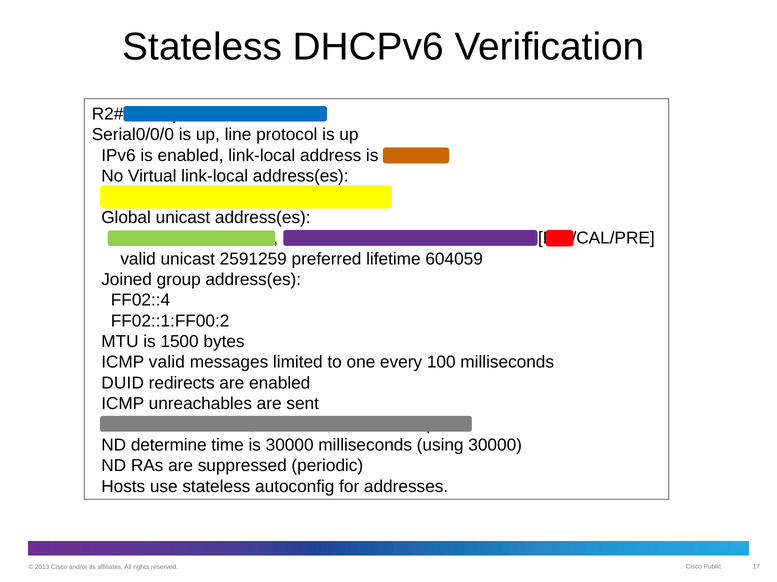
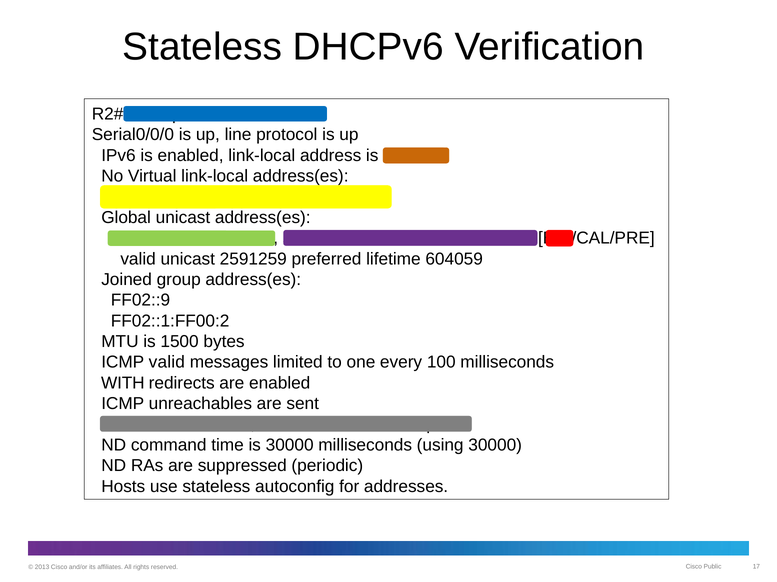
FF02::4: FF02::4 -> FF02::9
DUID: DUID -> WITH
determine: determine -> command
